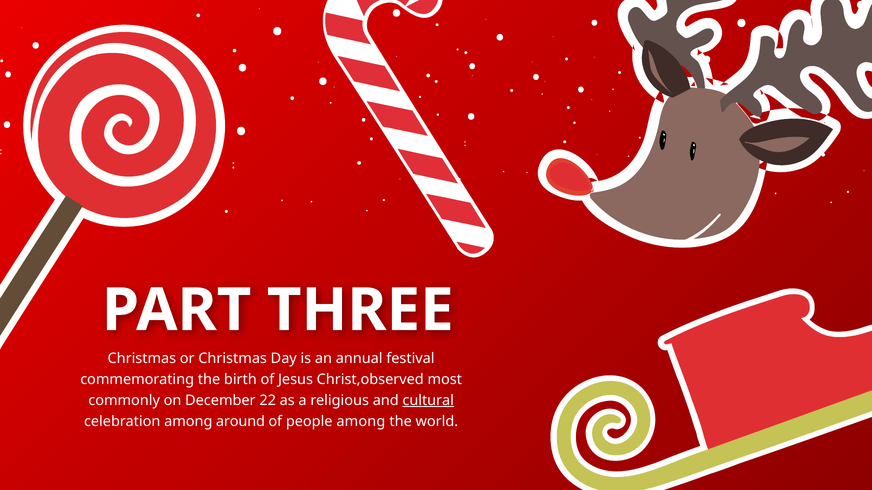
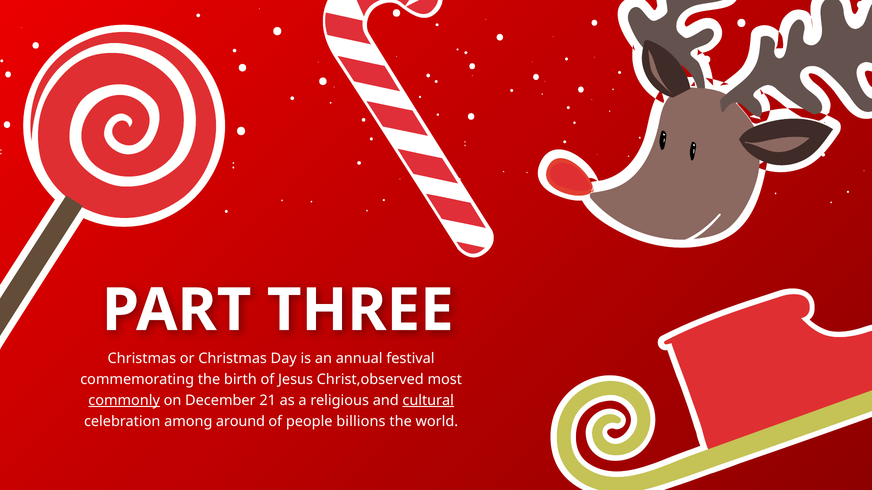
commonly underline: none -> present
22: 22 -> 21
people among: among -> billions
